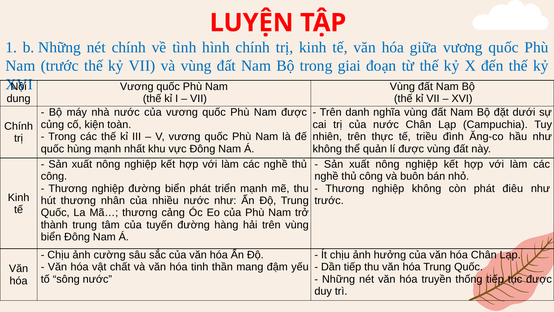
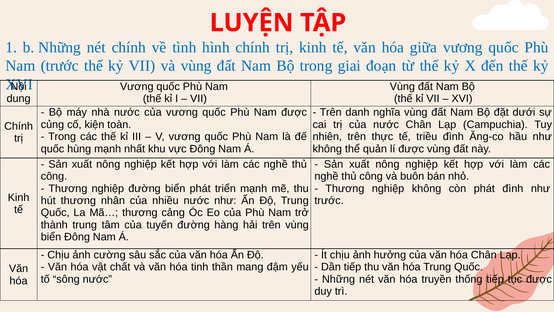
phát điêu: điêu -> đình
